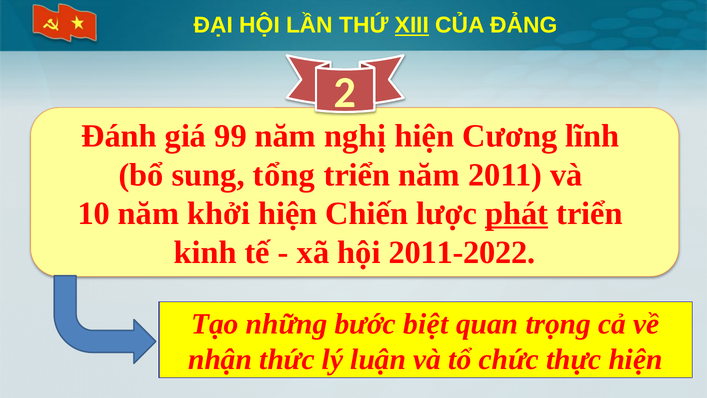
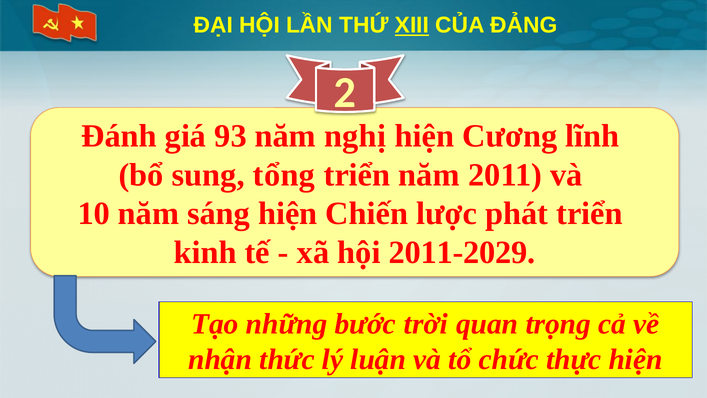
99: 99 -> 93
khởi: khởi -> sáng
phát underline: present -> none
2011-2022: 2011-2022 -> 2011-2029
biệt: biệt -> trời
